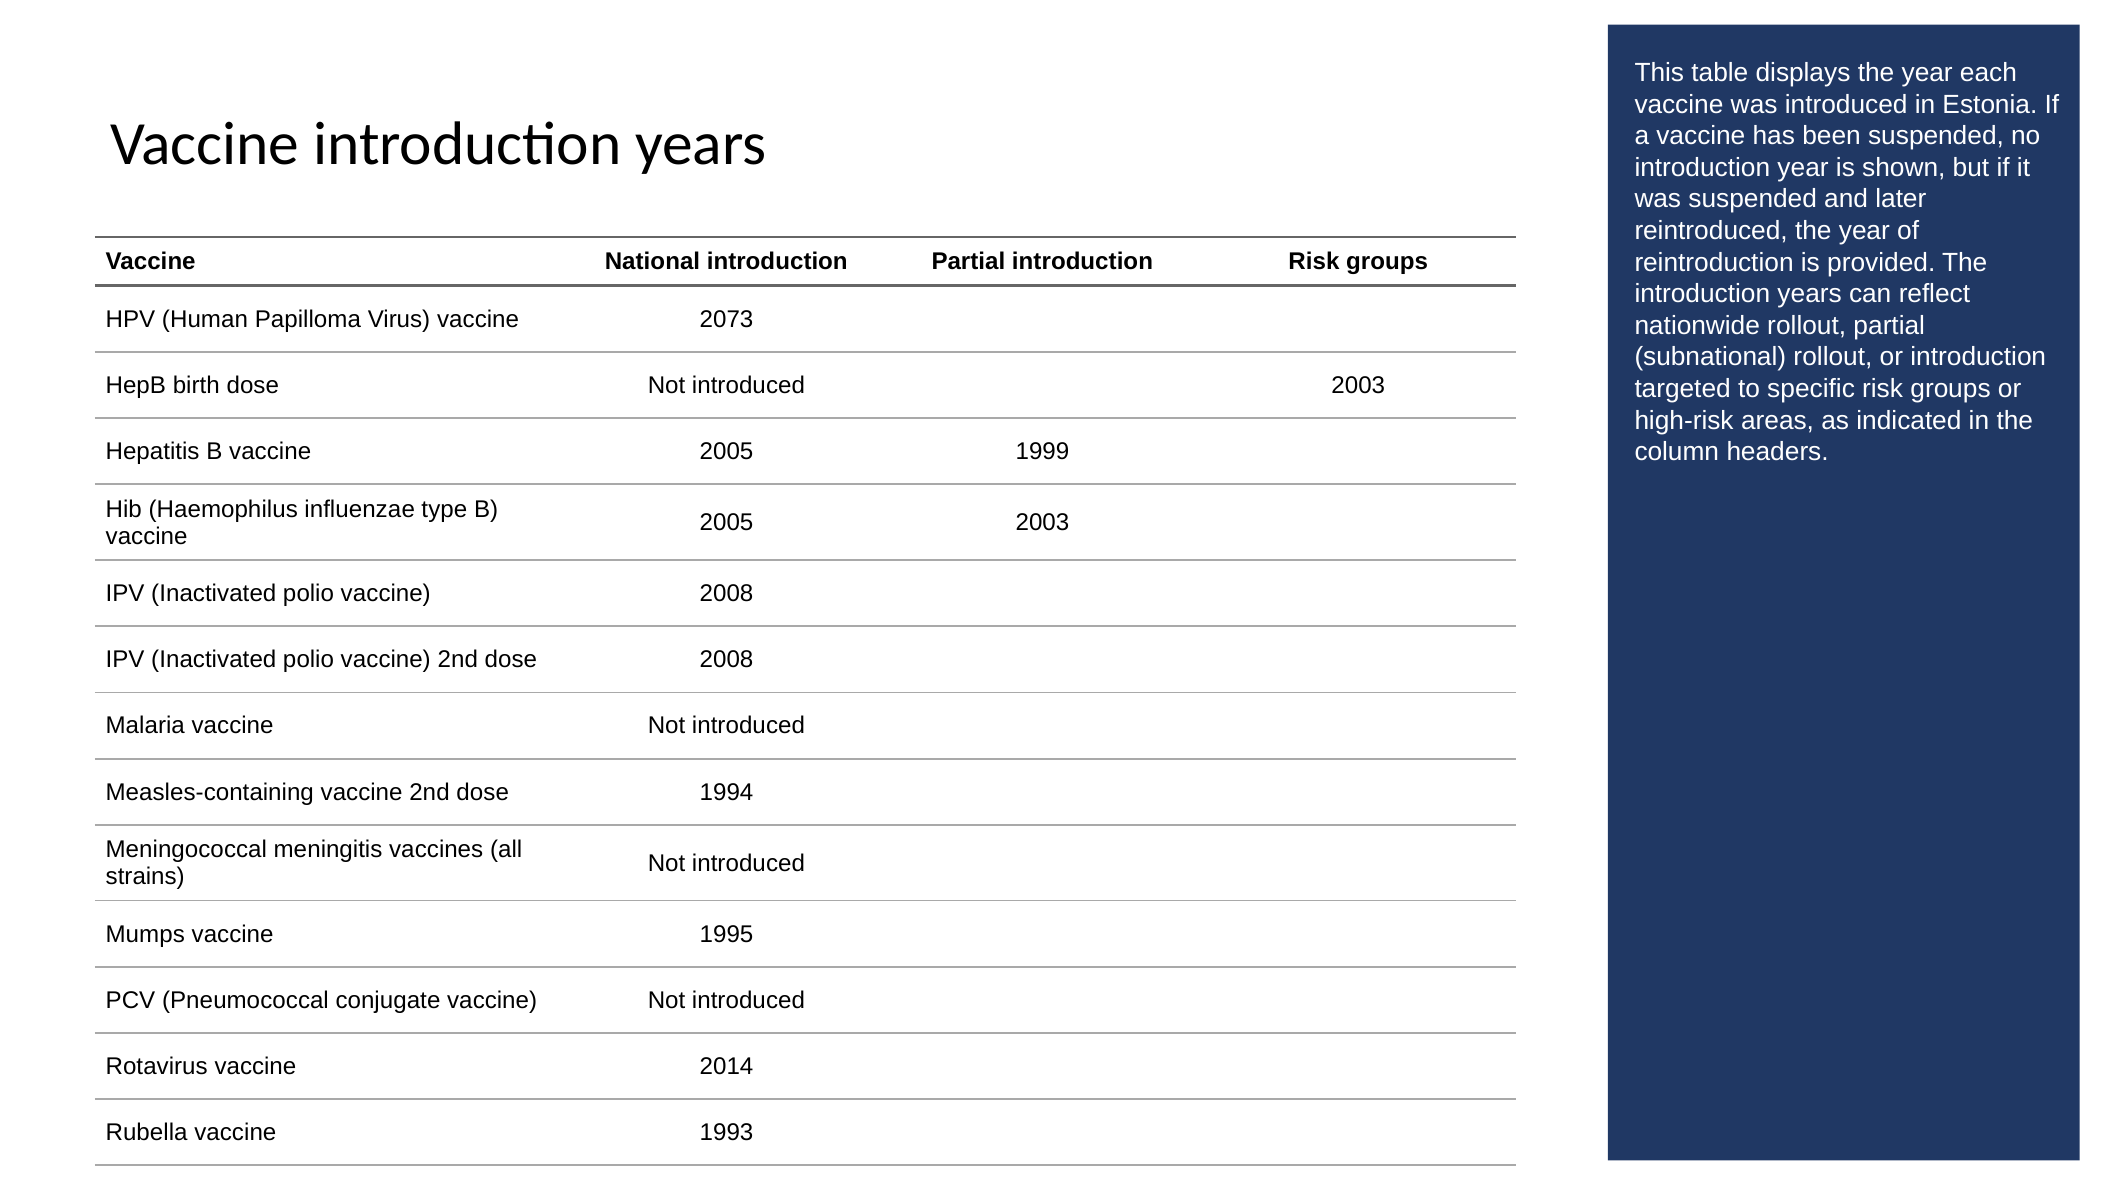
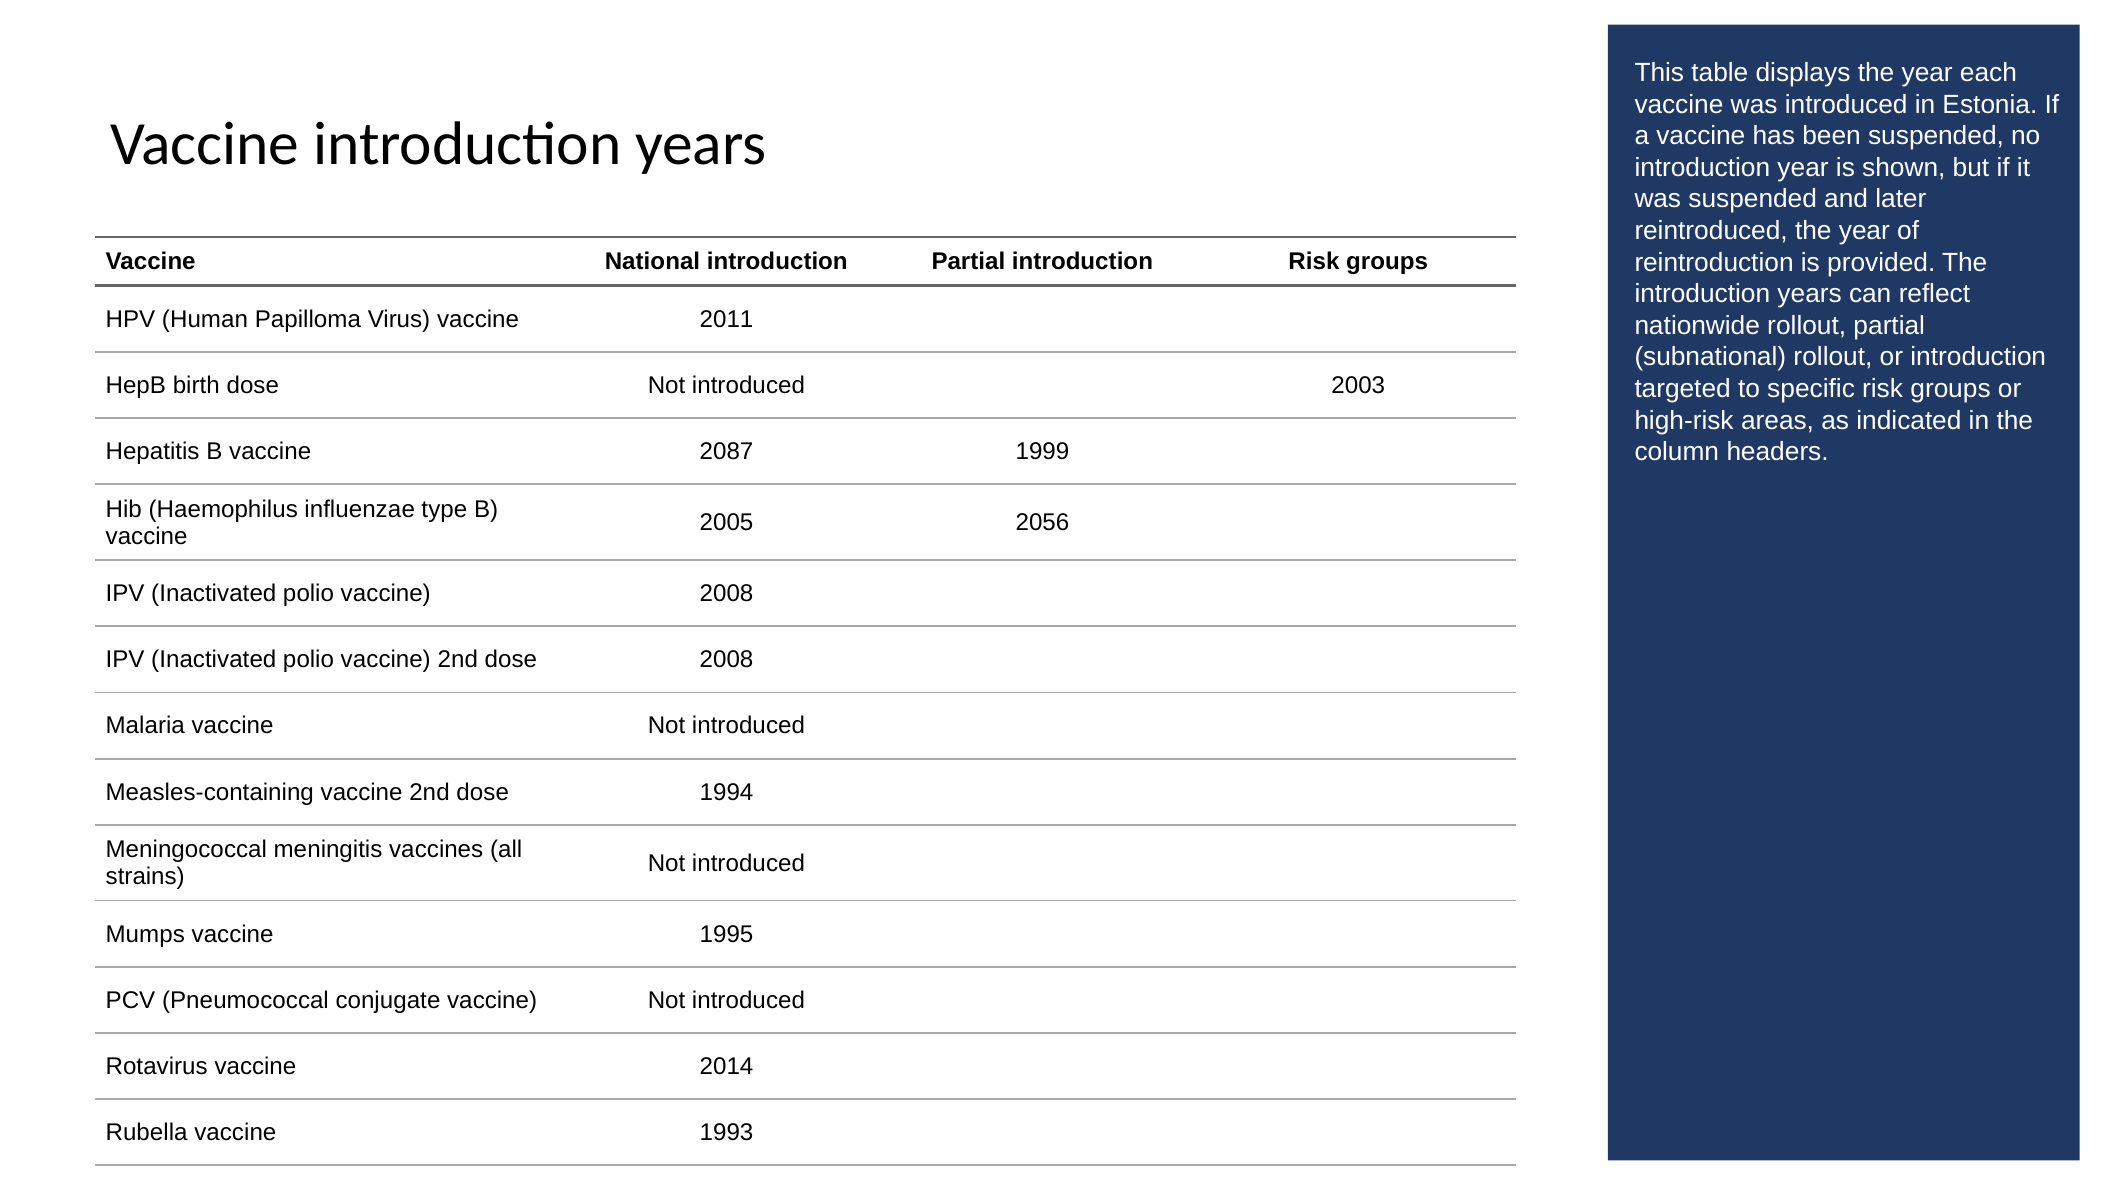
2073: 2073 -> 2011
Hepatitis B vaccine 2005: 2005 -> 2087
2005 2003: 2003 -> 2056
